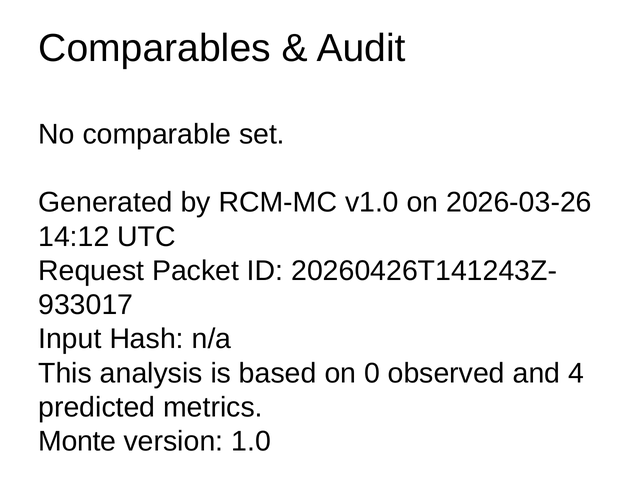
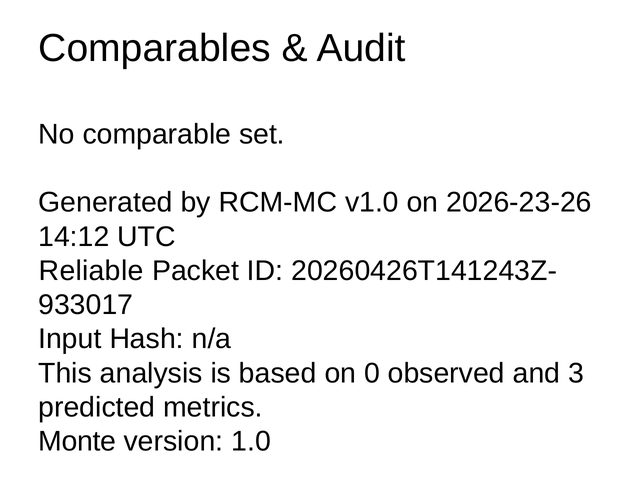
2026-03-26: 2026-03-26 -> 2026-23-26
Request: Request -> Reliable
4: 4 -> 3
